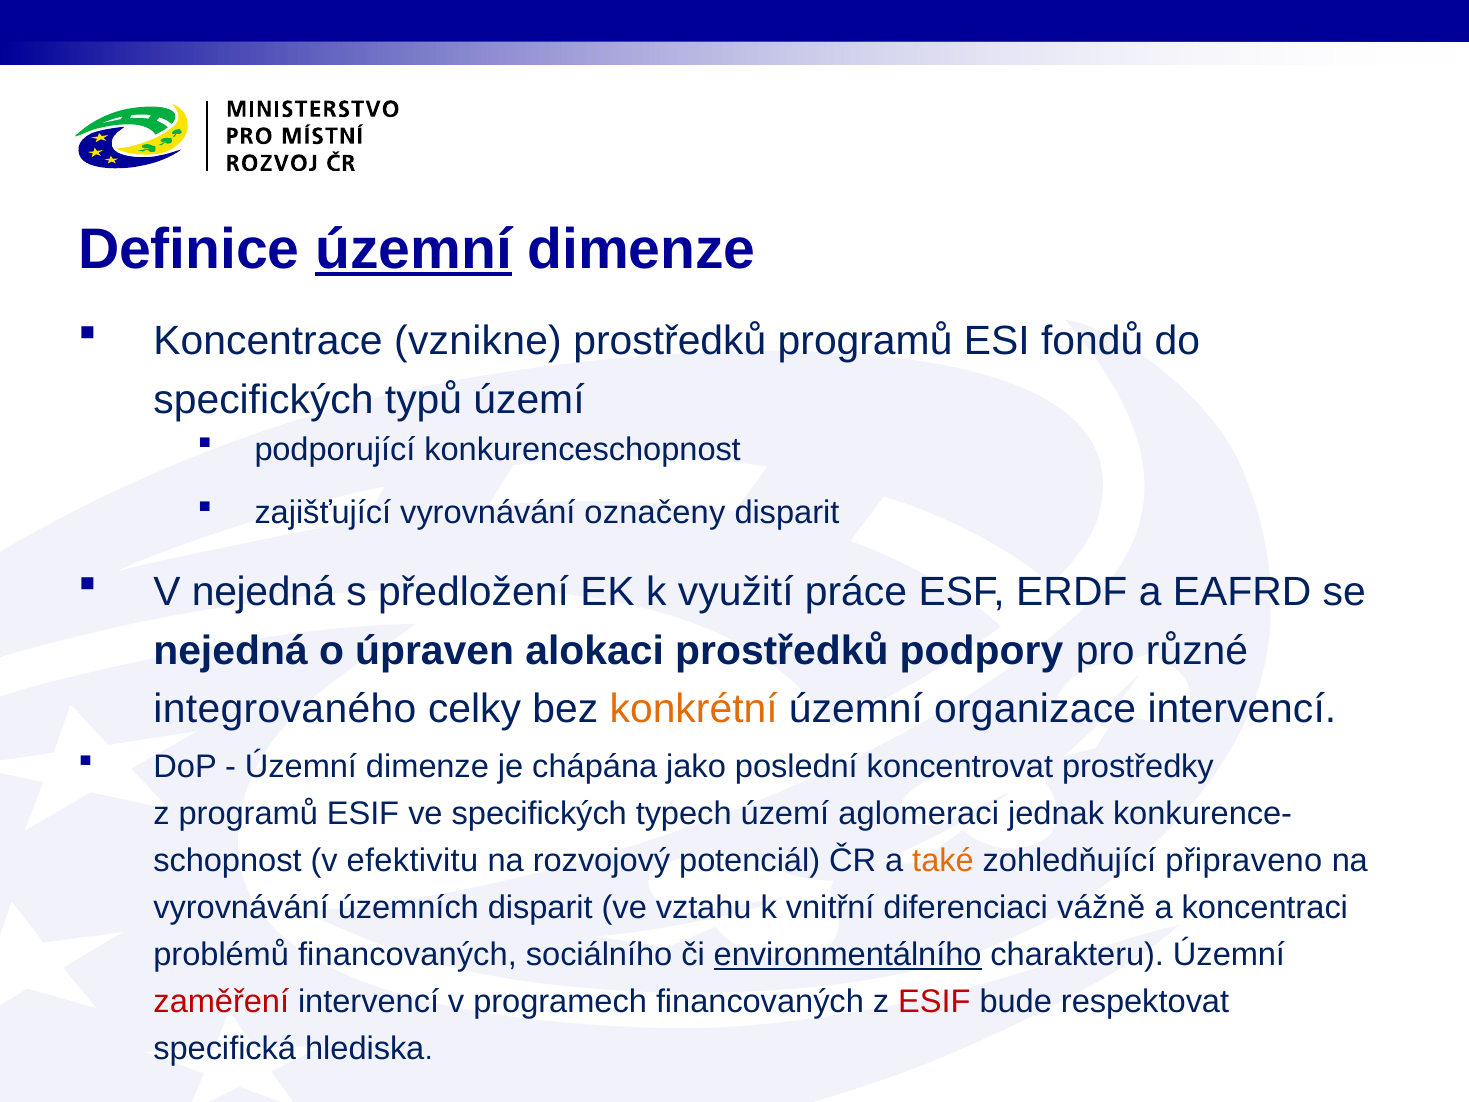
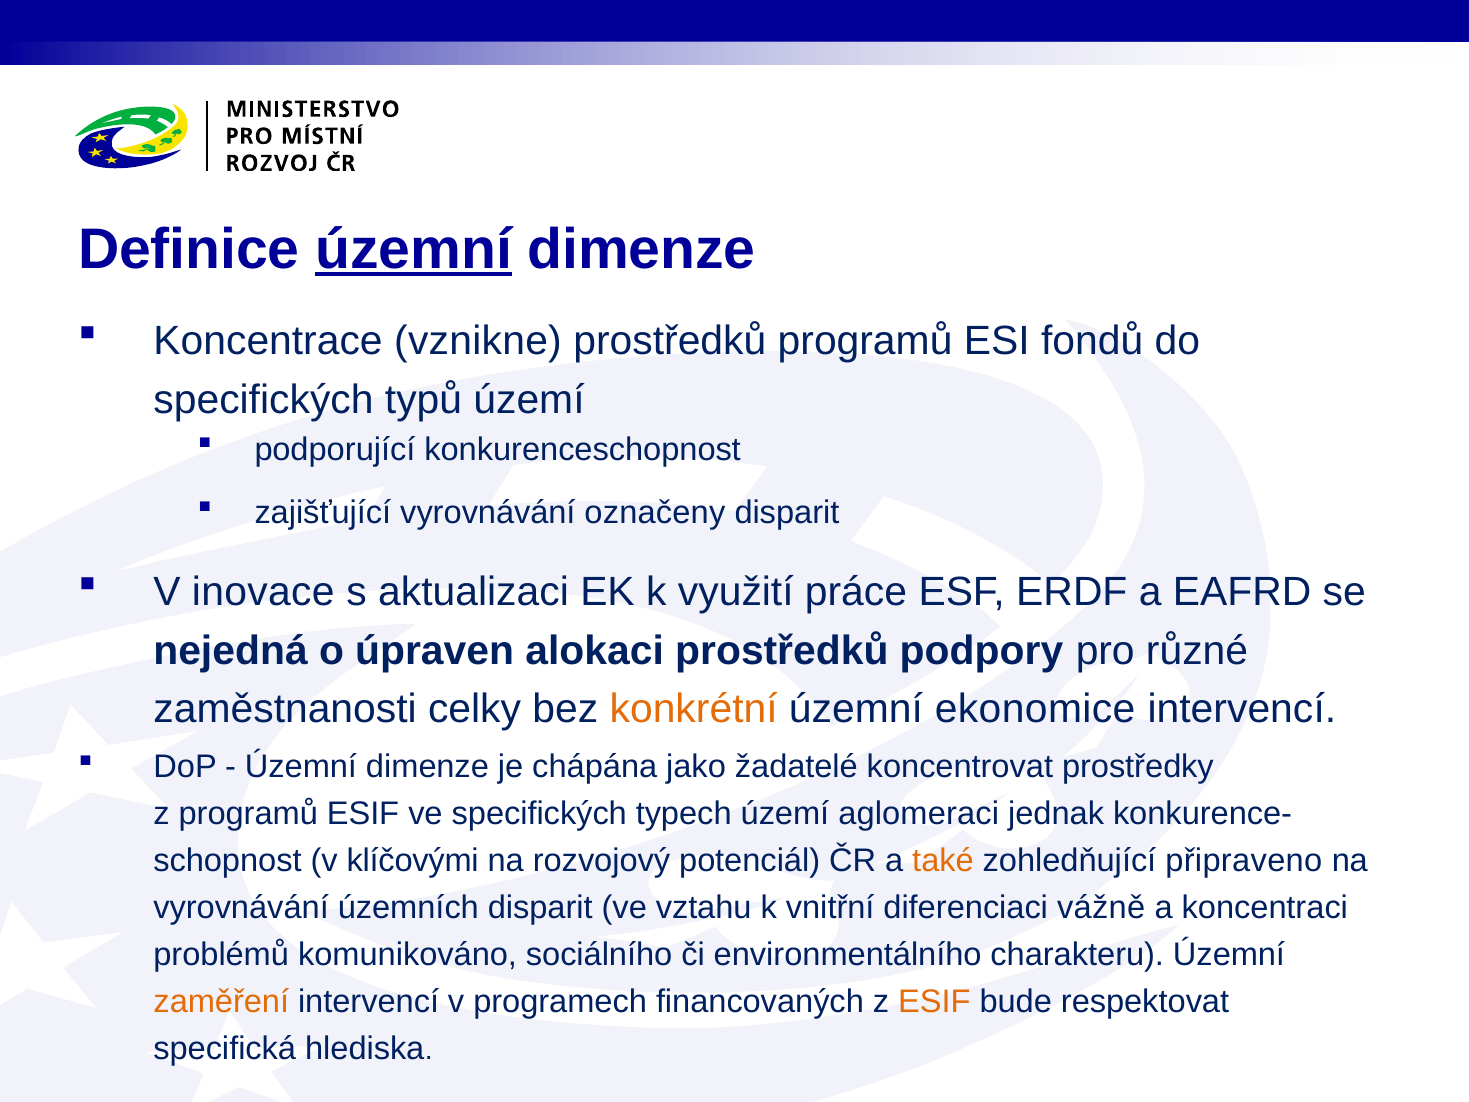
V nejedná: nejedná -> inovace
předložení: předložení -> aktualizaci
integrovaného: integrovaného -> zaměstnanosti
organizace: organizace -> ekonomice
poslední: poslední -> žadatelé
efektivitu: efektivitu -> klíčovými
problémů financovaných: financovaných -> komunikováno
environmentálního underline: present -> none
zaměření colour: red -> orange
ESIF at (934, 1001) colour: red -> orange
